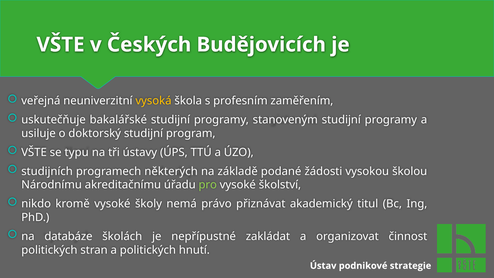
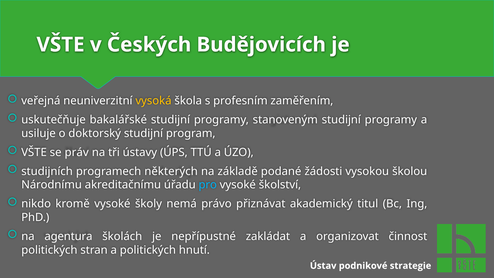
typu: typu -> práv
pro colour: light green -> light blue
databáze: databáze -> agentura
